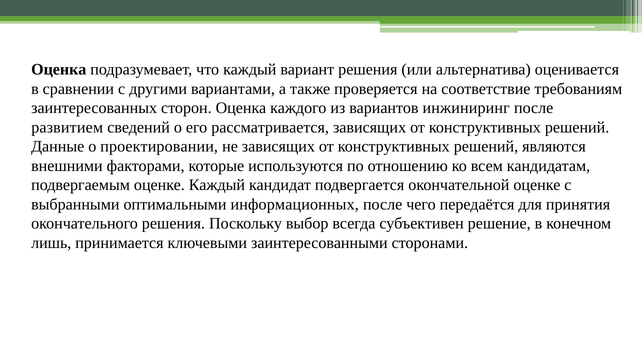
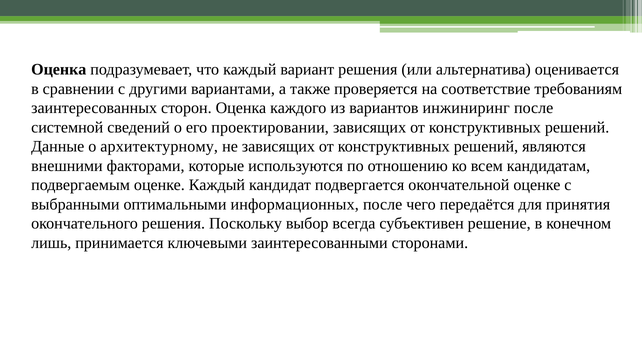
развитием: развитием -> системной
рассматривается: рассматривается -> проектировании
проектировании: проектировании -> архитектурному
